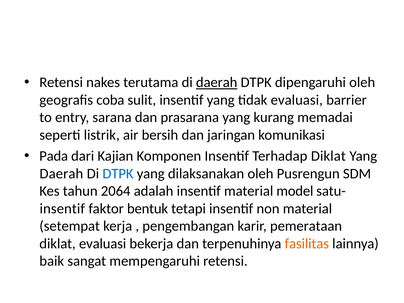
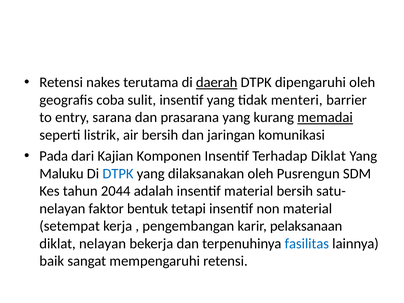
tidak evaluasi: evaluasi -> menteri
memadai underline: none -> present
Daerah at (61, 174): Daerah -> Maluku
2064: 2064 -> 2044
material model: model -> bersih
insentif at (62, 209): insentif -> nelayan
pemerataan: pemerataan -> pelaksanaan
diklat evaluasi: evaluasi -> nelayan
fasilitas colour: orange -> blue
